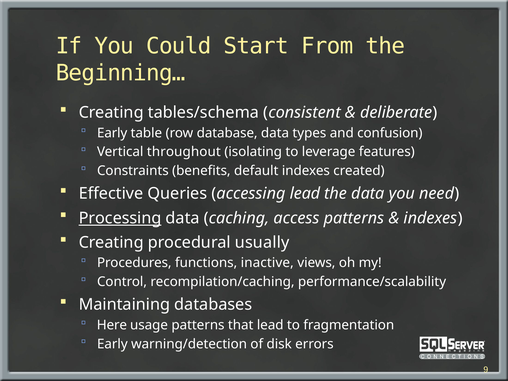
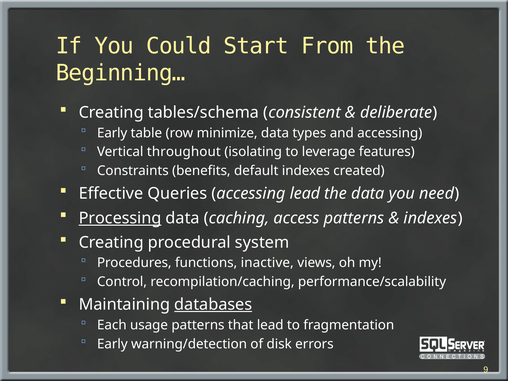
database: database -> minimize
and confusion: confusion -> accessing
usually: usually -> system
databases underline: none -> present
Here: Here -> Each
